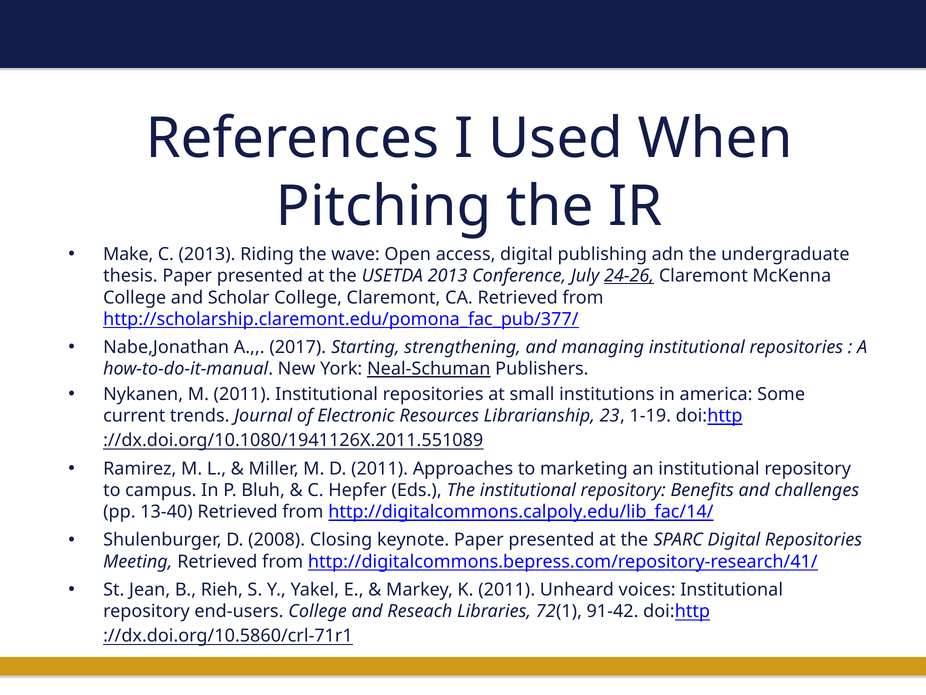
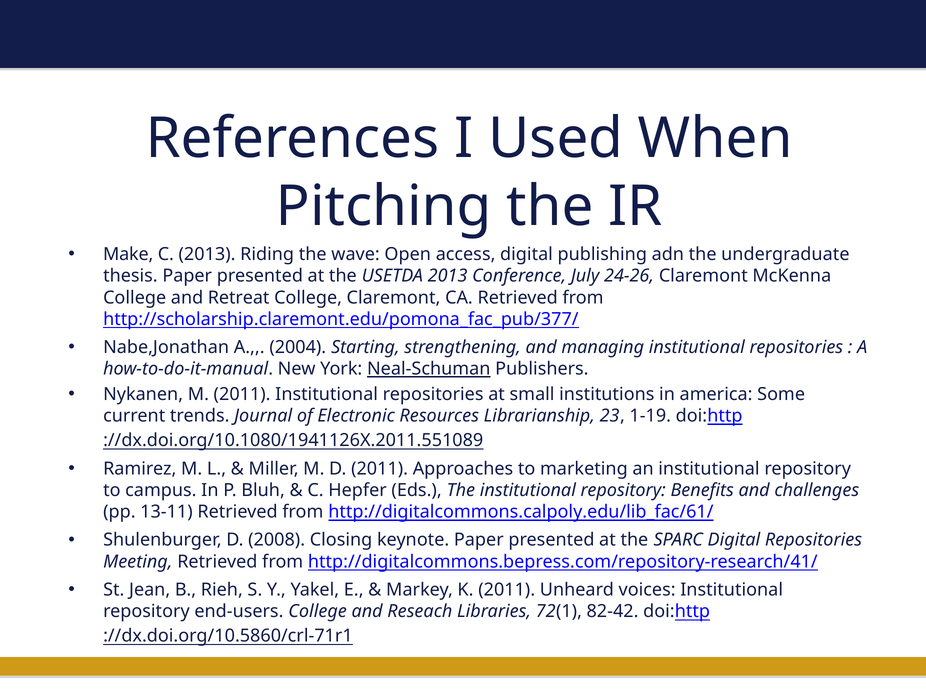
24-26 underline: present -> none
Scholar: Scholar -> Retreat
2017: 2017 -> 2004
13-40: 13-40 -> 13-11
http://digitalcommons.calpoly.edu/lib_fac/14/: http://digitalcommons.calpoly.edu/lib_fac/14/ -> http://digitalcommons.calpoly.edu/lib_fac/61/
91-42: 91-42 -> 82-42
